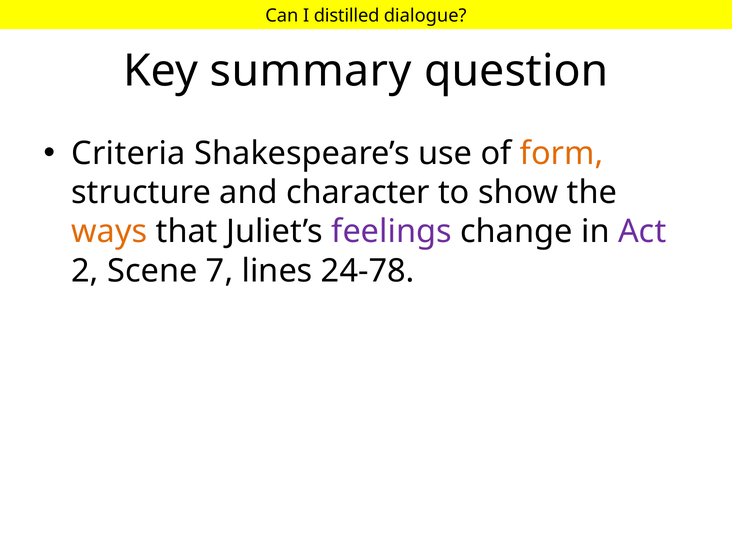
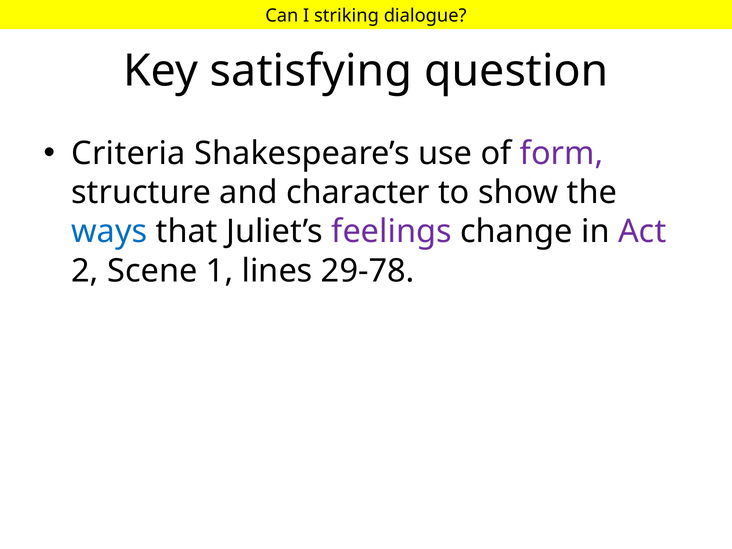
distilled: distilled -> striking
summary: summary -> satisfying
form colour: orange -> purple
ways colour: orange -> blue
7: 7 -> 1
24-78: 24-78 -> 29-78
